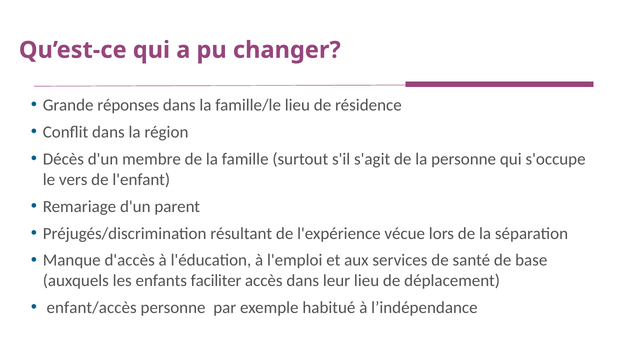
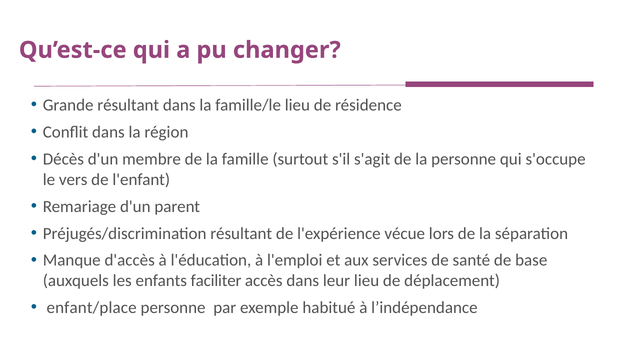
Grande réponses: réponses -> résultant
enfant/accès: enfant/accès -> enfant/place
